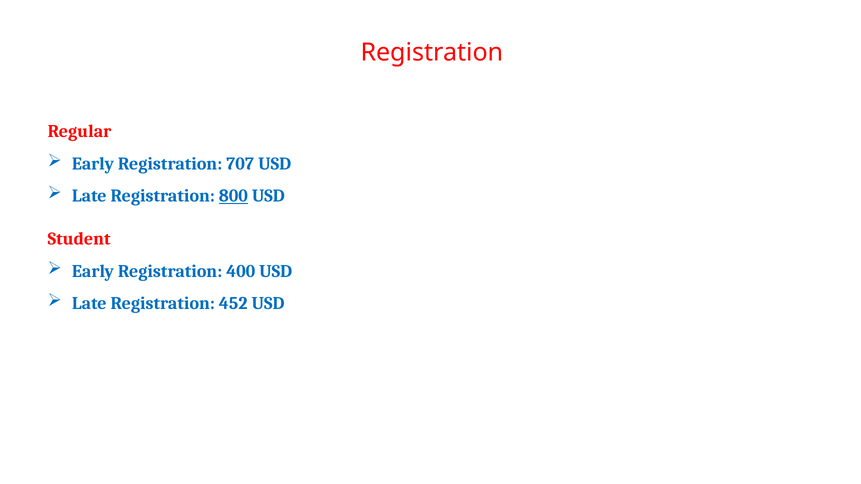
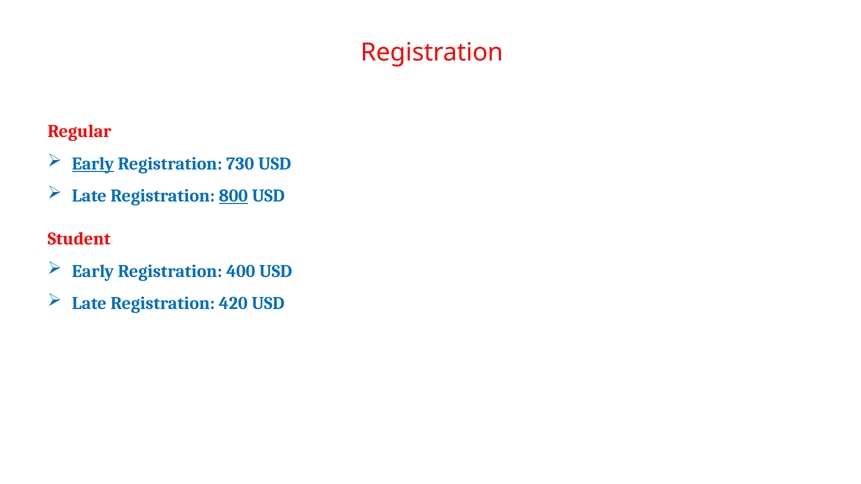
Early at (93, 164) underline: none -> present
707: 707 -> 730
452: 452 -> 420
